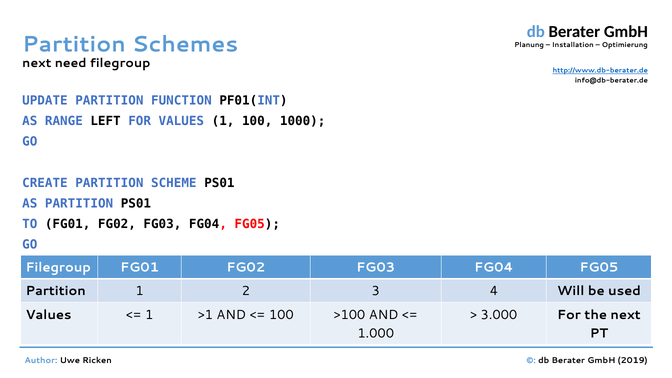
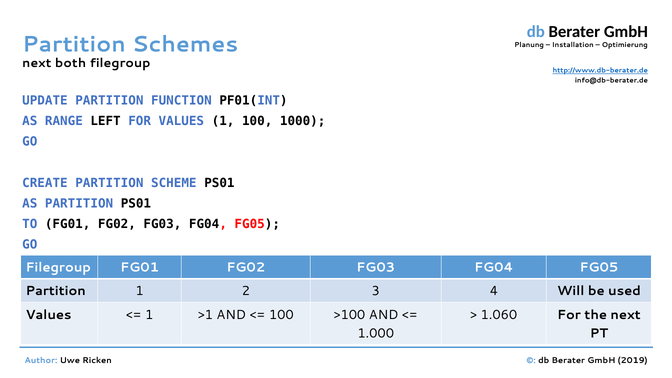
need: need -> both
3.000: 3.000 -> 1.060
